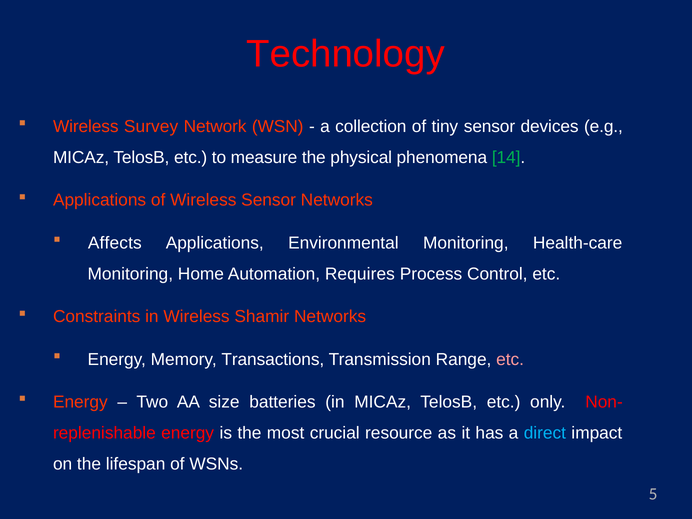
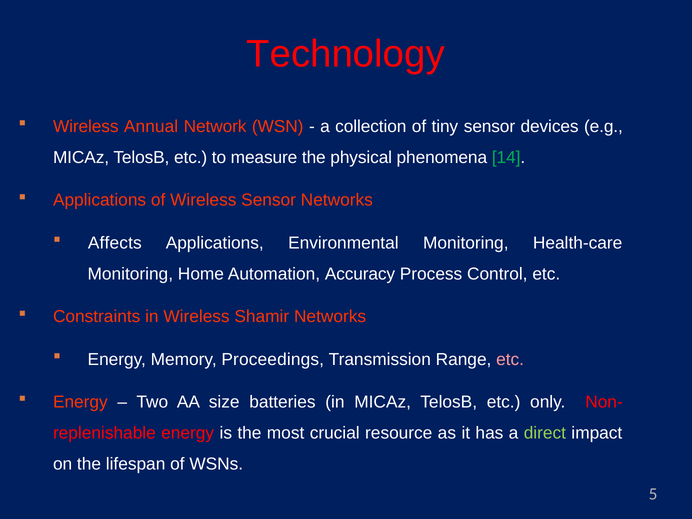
Survey: Survey -> Annual
Requires: Requires -> Accuracy
Transactions: Transactions -> Proceedings
direct colour: light blue -> light green
